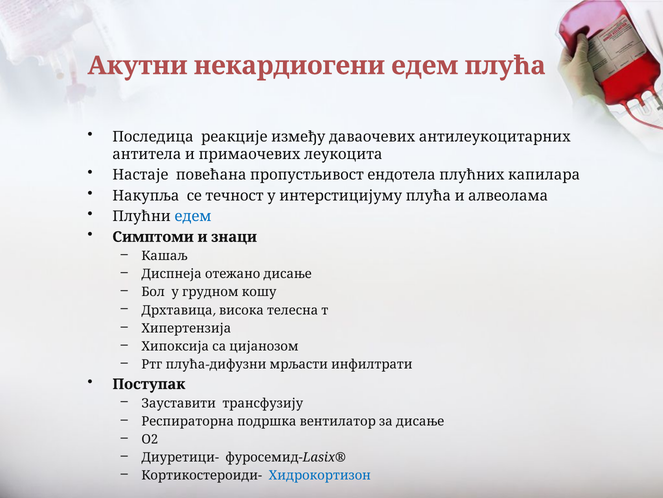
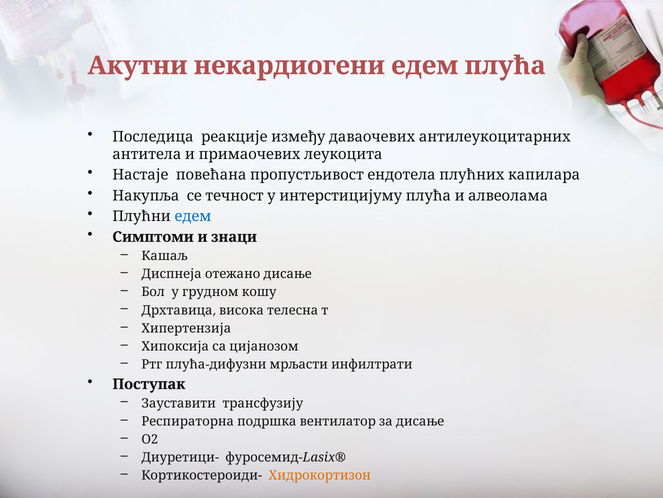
Хидрокортизон colour: blue -> orange
